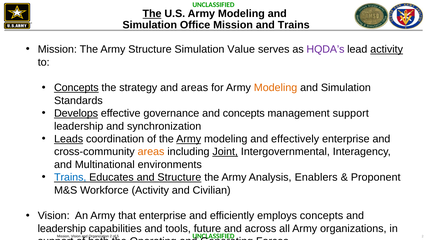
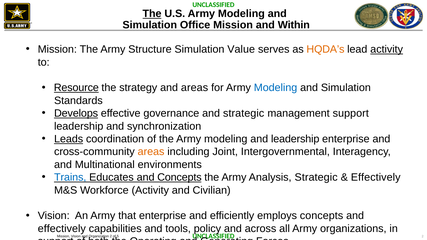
and Trains: Trains -> Within
HQDA’s colour: purple -> orange
Concepts at (76, 88): Concepts -> Resource
Modeling at (276, 88) colour: orange -> blue
and concepts: concepts -> strategic
Army at (189, 139) underline: present -> none
and effectively: effectively -> leadership
Joint underline: present -> none
and Structure: Structure -> Concepts
Analysis Enablers: Enablers -> Strategic
Proponent at (376, 177): Proponent -> Effectively
leadership at (62, 229): leadership -> effectively
future: future -> policy
